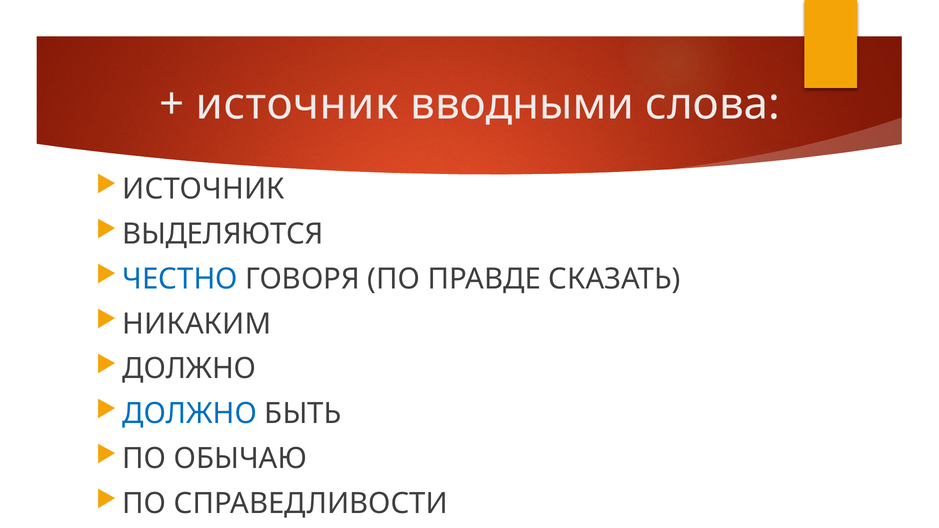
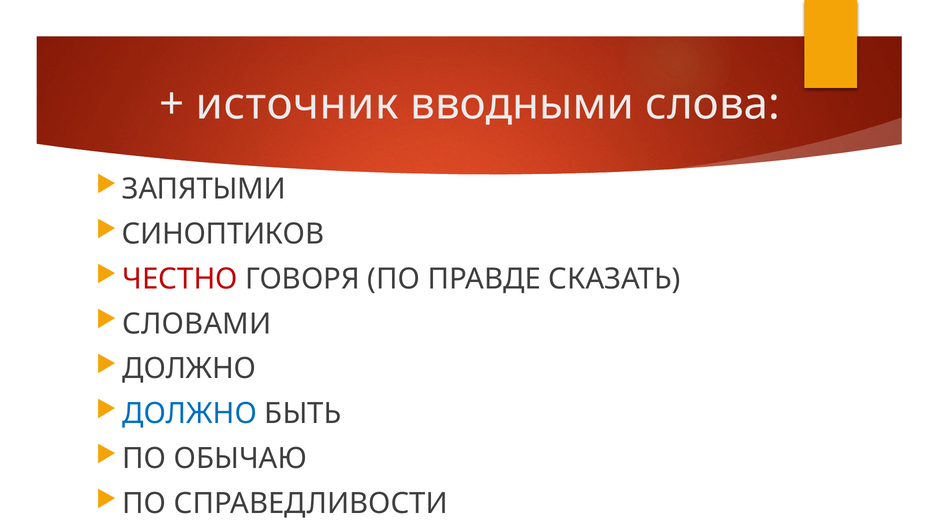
ИСТОЧНИК at (204, 189): ИСТОЧНИК -> ЗАПЯТЫМИ
ВЫДЕЛЯЮТСЯ: ВЫДЕЛЯЮТСЯ -> СИНОПТИКОВ
ЧЕСТНО colour: blue -> red
НИКАКИМ: НИКАКИМ -> СЛОВАМИ
